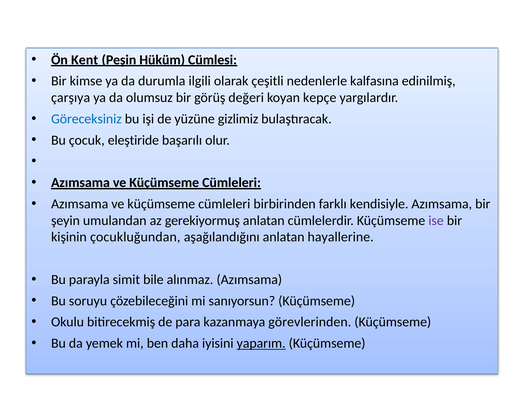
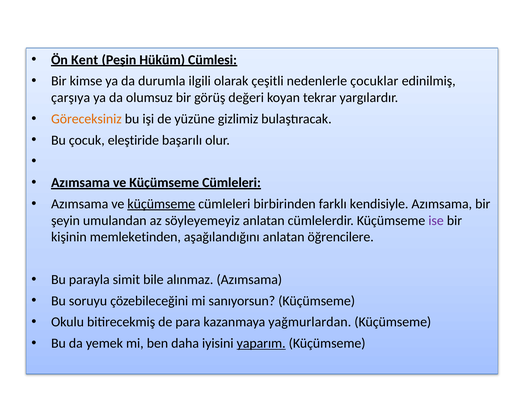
kalfasına: kalfasına -> çocuklar
kepçe: kepçe -> tekrar
Göreceksiniz colour: blue -> orange
küçümseme at (161, 204) underline: none -> present
gerekiyormuş: gerekiyormuş -> söyleyemeyiz
çocukluğundan: çocukluğundan -> memleketinden
hayallerine: hayallerine -> öğrencilere
görevlerinden: görevlerinden -> yağmurlardan
